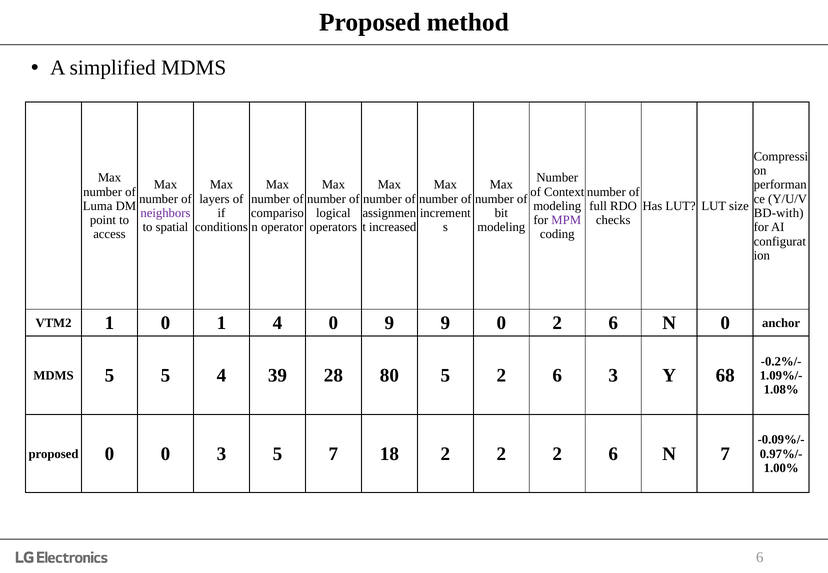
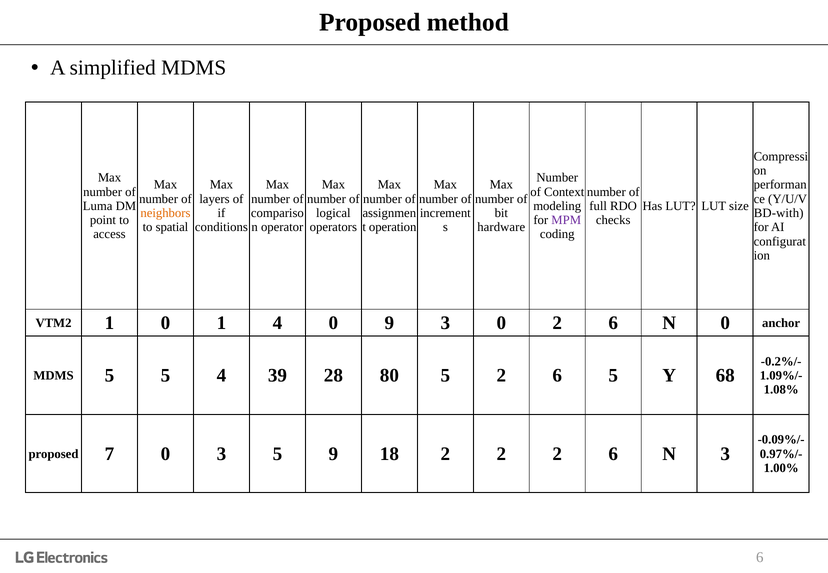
neighbors colour: purple -> orange
increased: increased -> operation
modeling at (501, 227): modeling -> hardware
9 9: 9 -> 3
6 3: 3 -> 5
proposed 0: 0 -> 7
5 7: 7 -> 9
N 7: 7 -> 3
